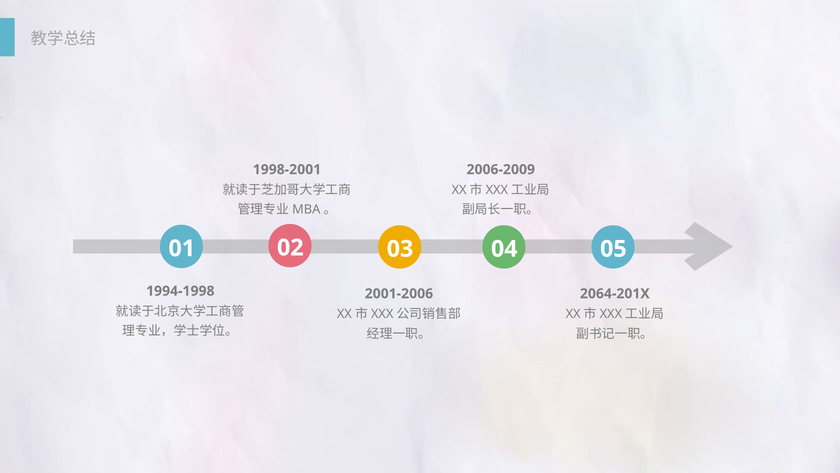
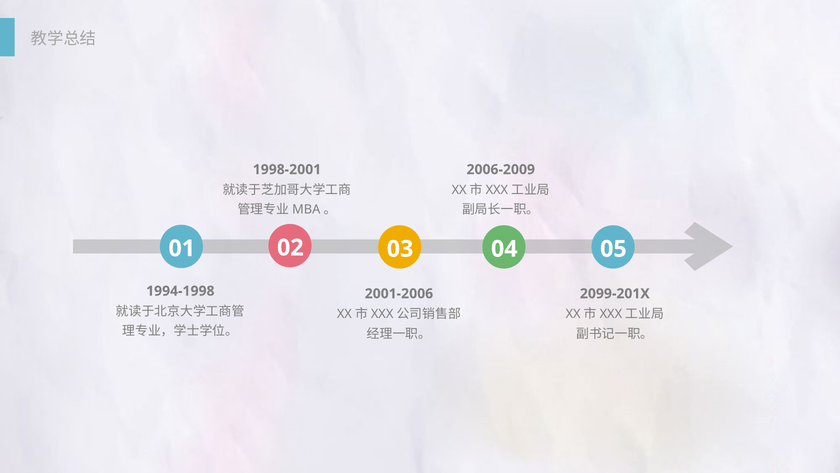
2064-201X: 2064-201X -> 2099-201X
